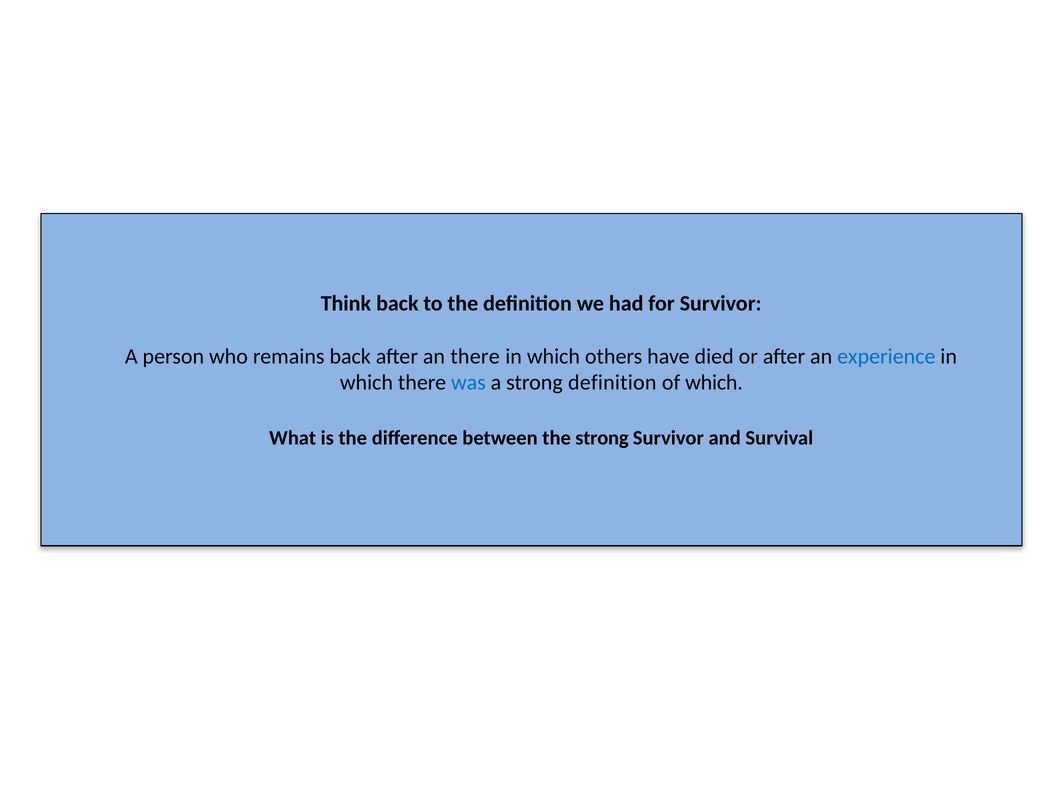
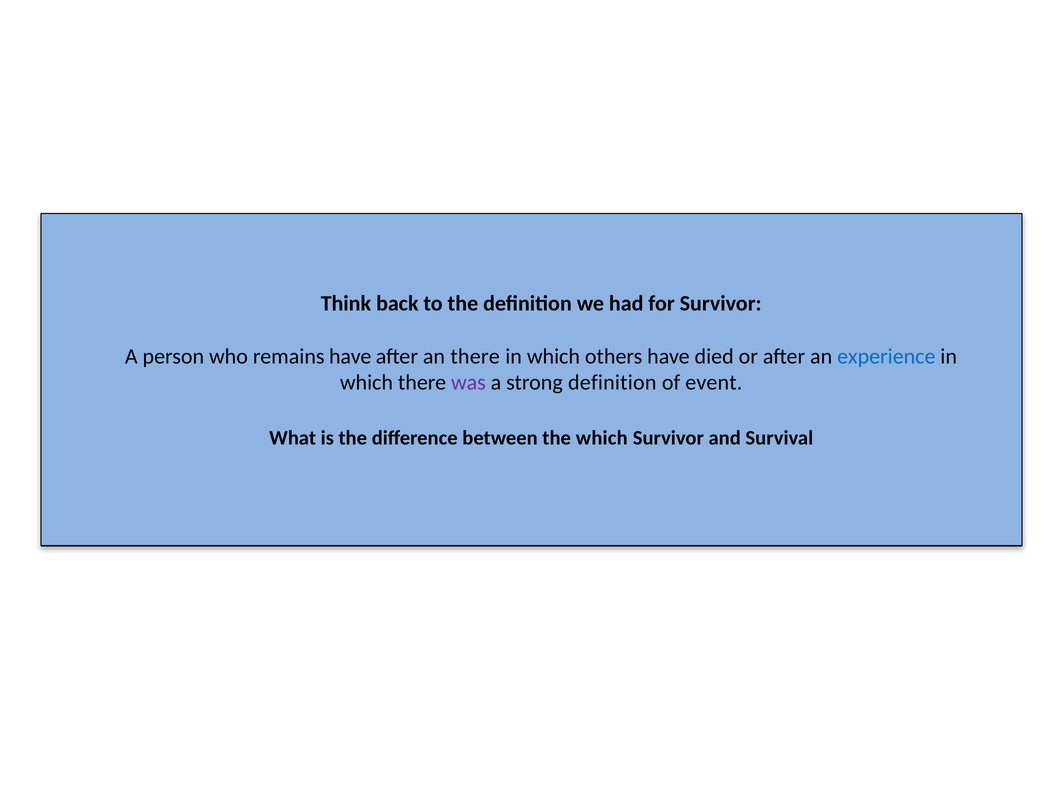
remains back: back -> have
was colour: blue -> purple
of which: which -> event
the strong: strong -> which
